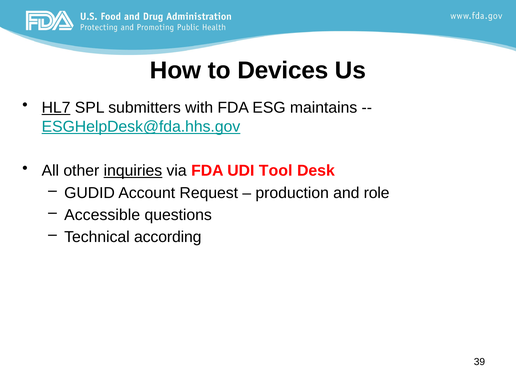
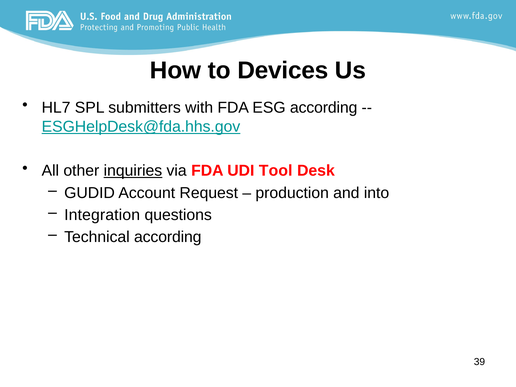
HL7 underline: present -> none
ESG maintains: maintains -> according
role: role -> into
Accessible: Accessible -> Integration
